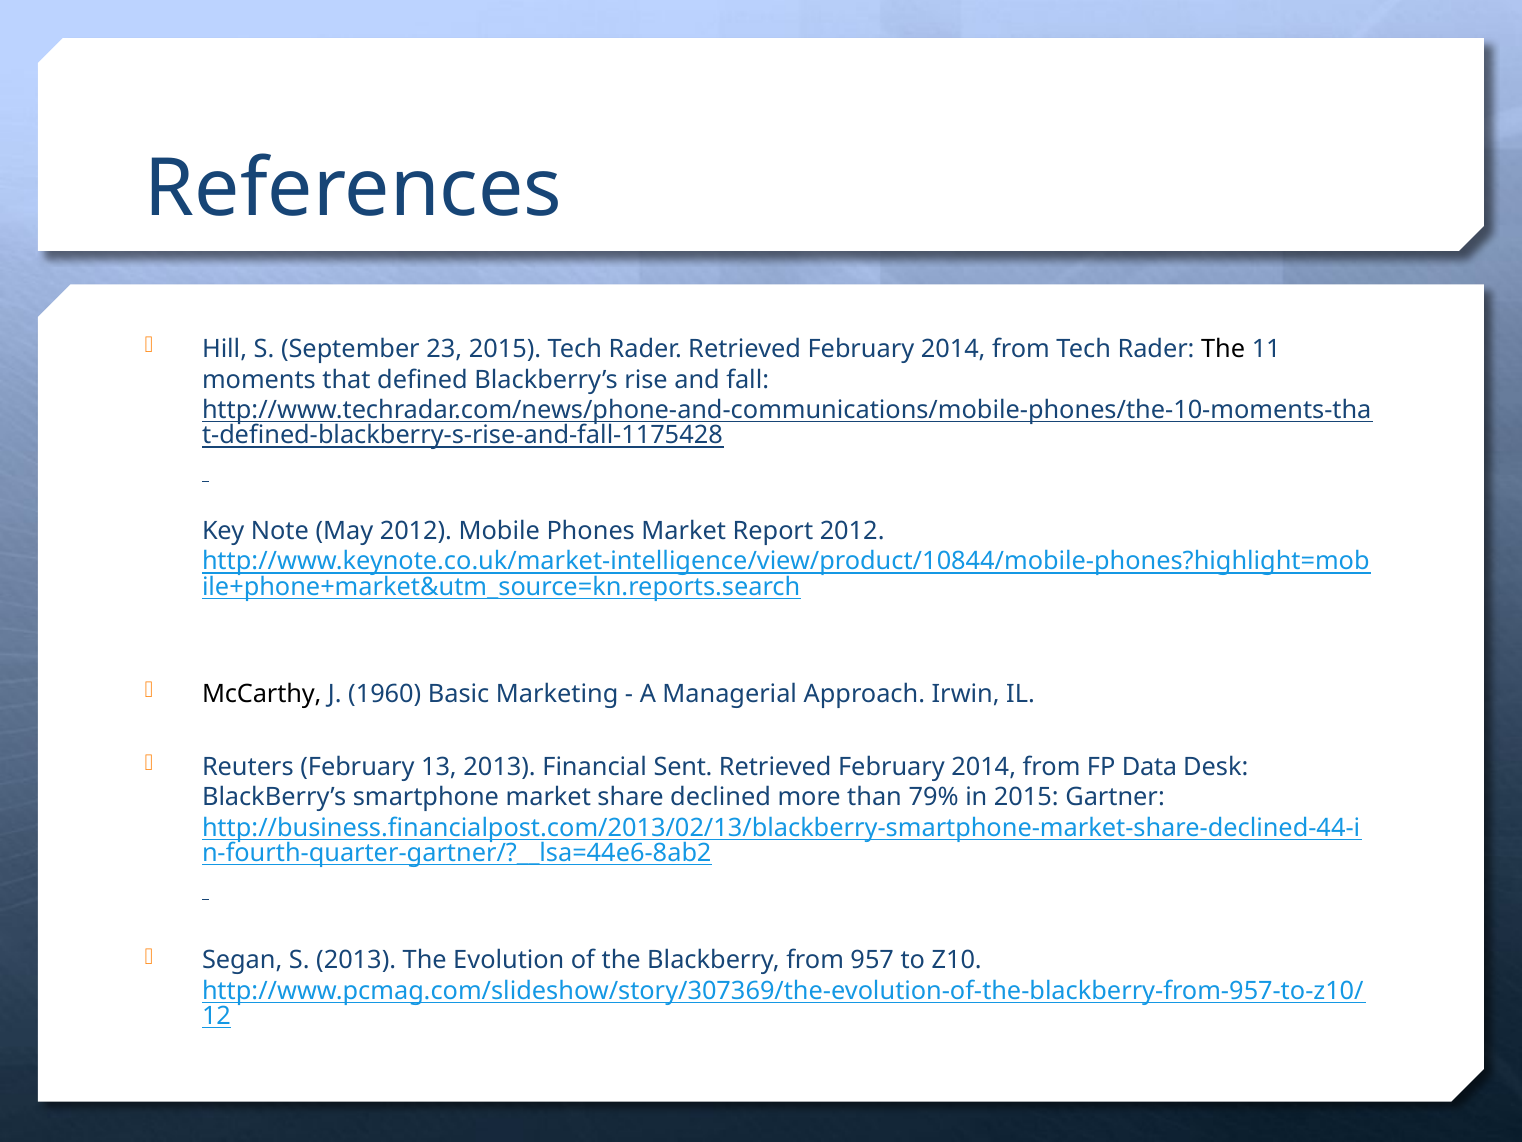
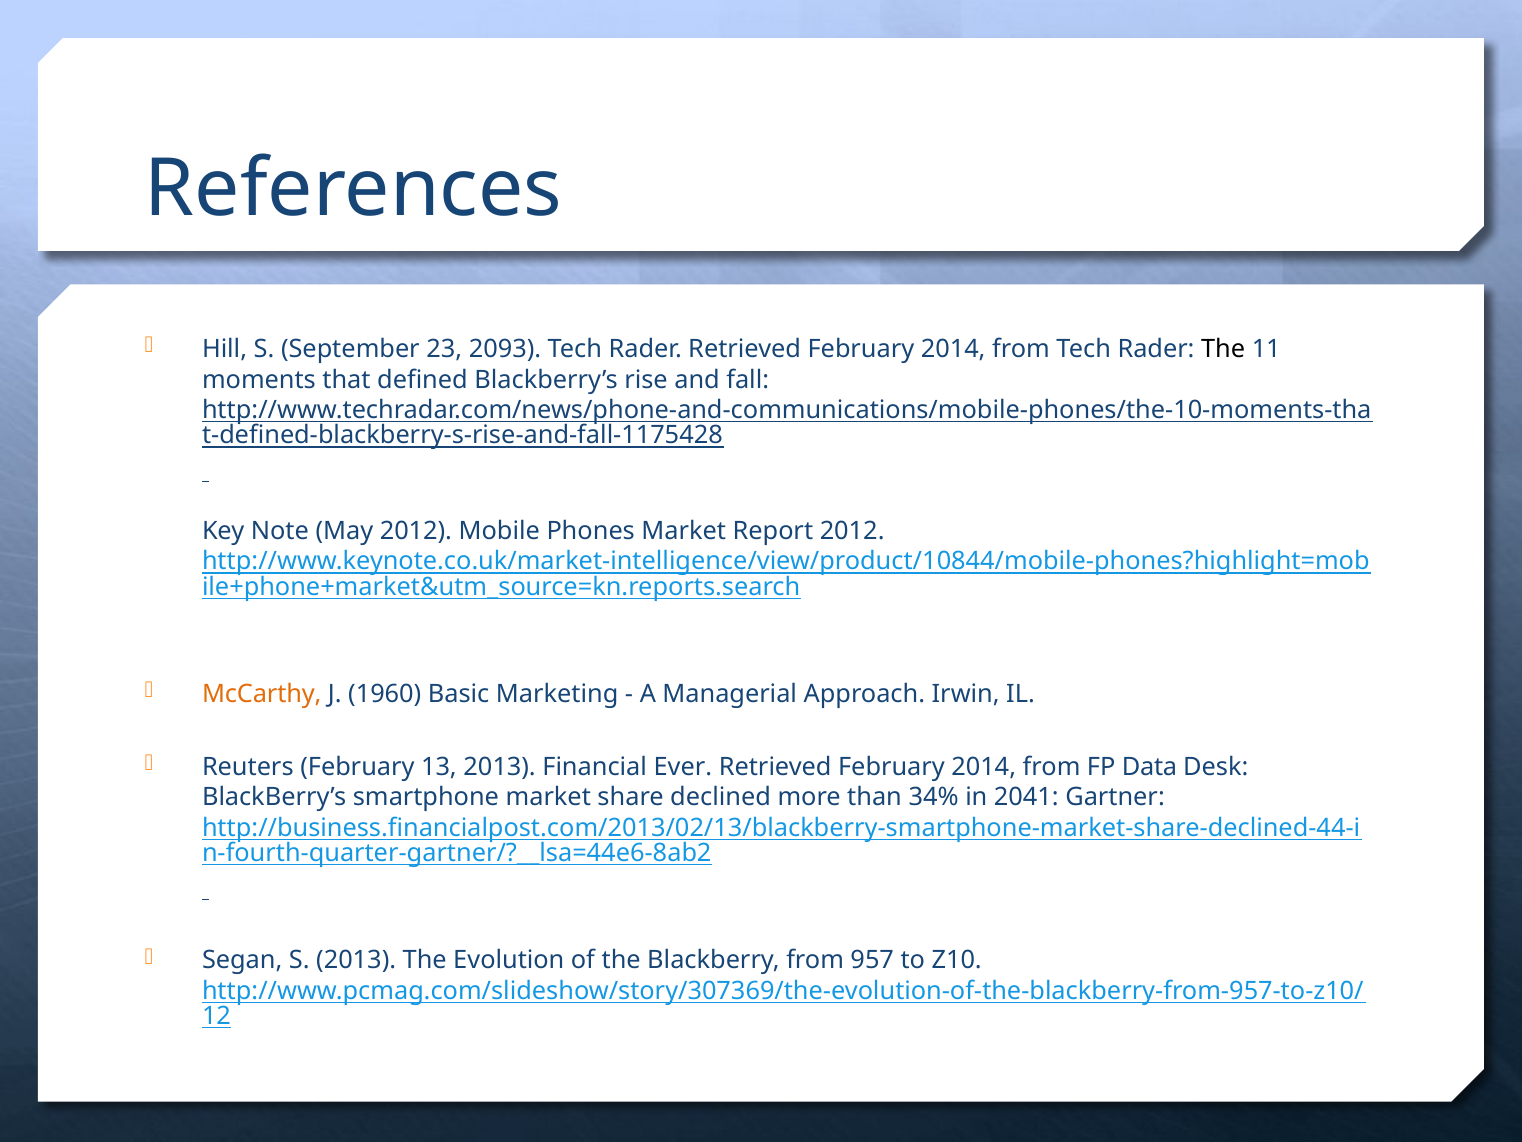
23 2015: 2015 -> 2093
McCarthy colour: black -> orange
Sent: Sent -> Ever
79%: 79% -> 34%
in 2015: 2015 -> 2041
